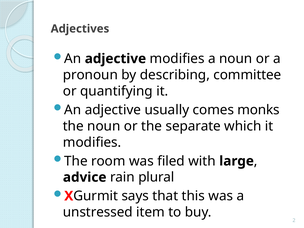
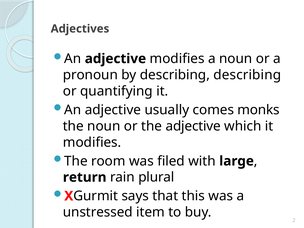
describing committee: committee -> describing
the separate: separate -> adjective
advice: advice -> return
